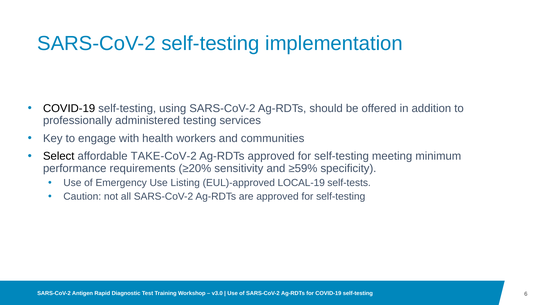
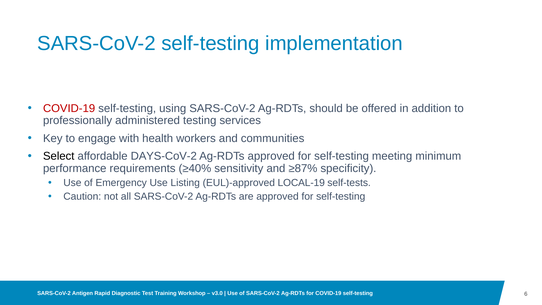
COVID-19 at (69, 108) colour: black -> red
TAKE-CoV-2: TAKE-CoV-2 -> DAYS-CoV-2
≥20%: ≥20% -> ≥40%
≥59%: ≥59% -> ≥87%
